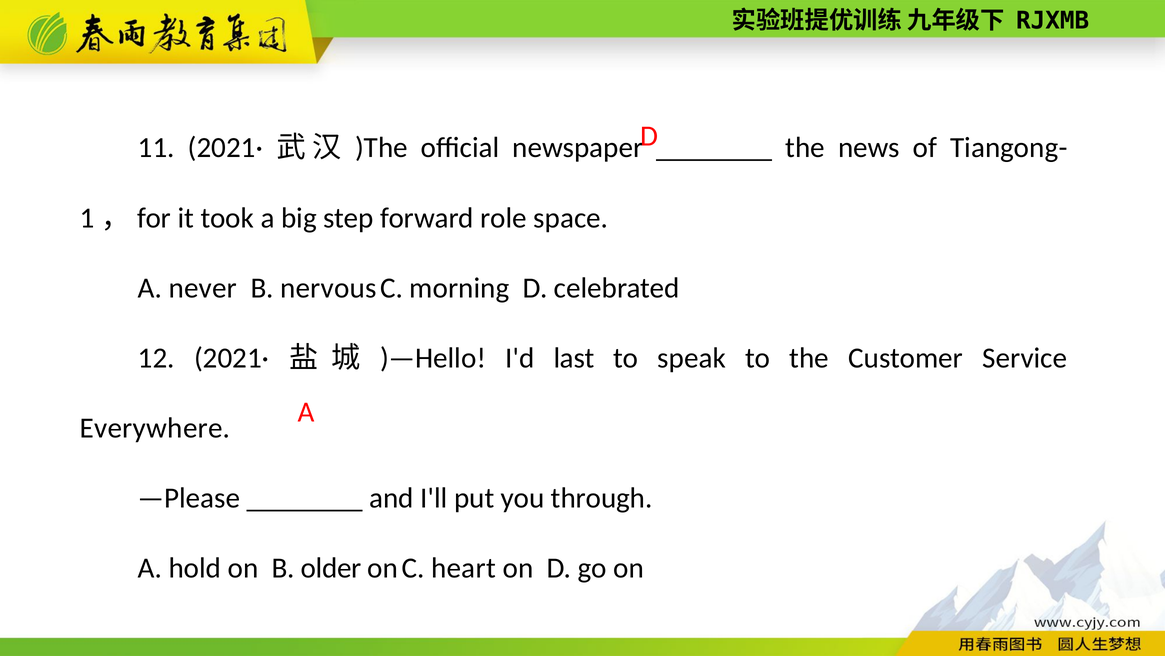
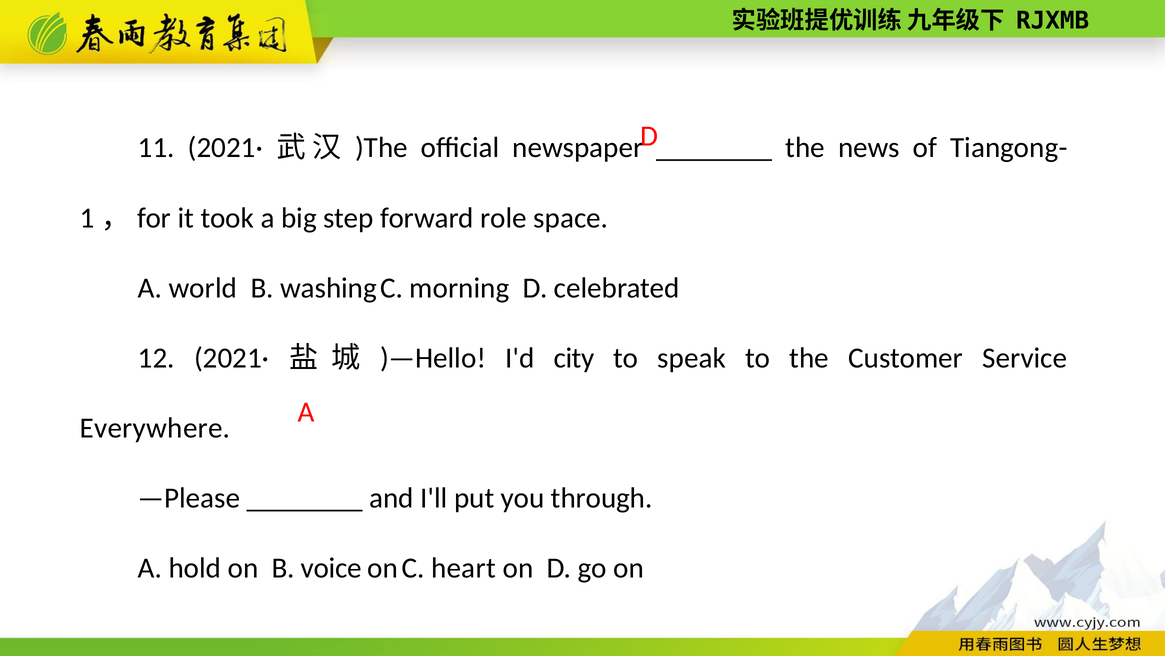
never: never -> world
nervous: nervous -> washing
last: last -> city
older: older -> voice
